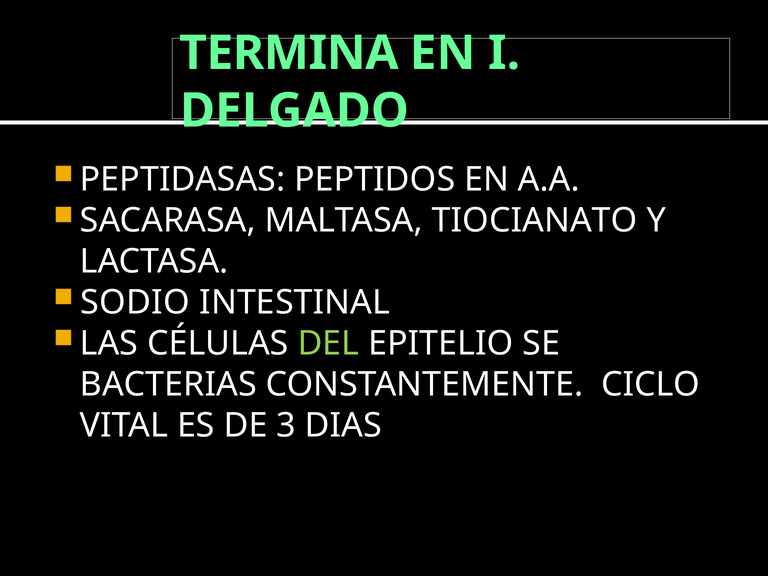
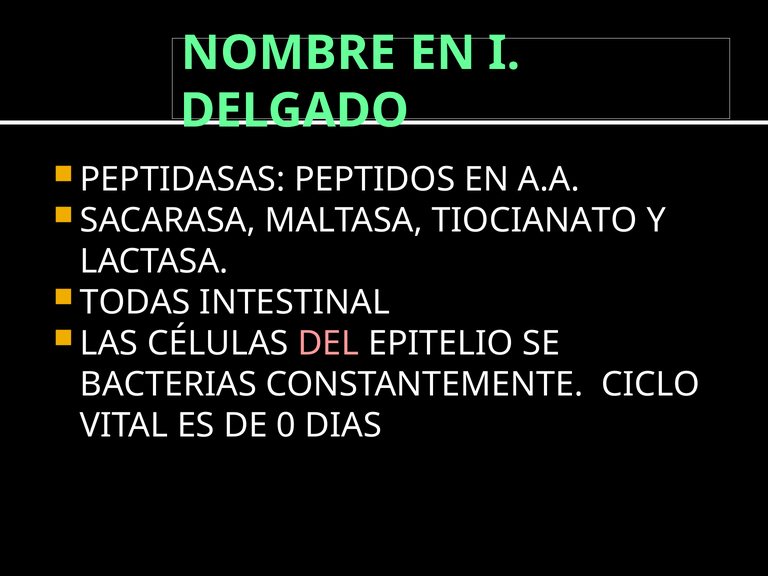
TERMINA: TERMINA -> NOMBRE
SODIO: SODIO -> TODAS
DEL colour: light green -> pink
3: 3 -> 0
